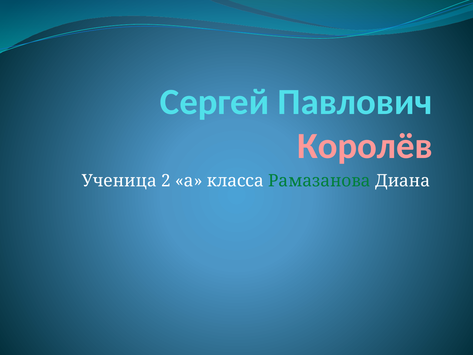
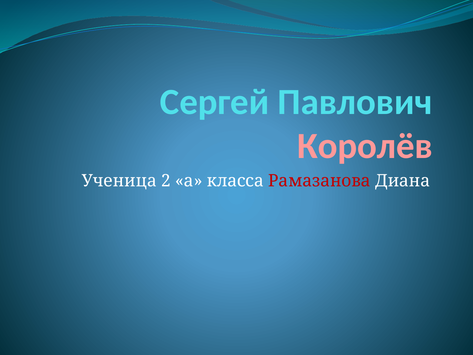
Рамазанова colour: green -> red
